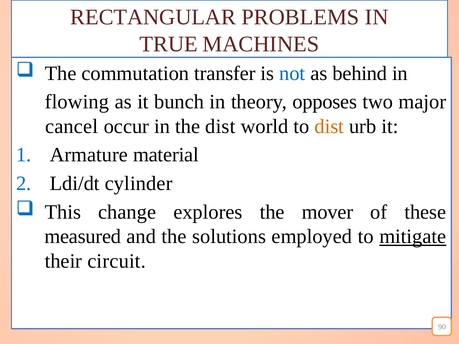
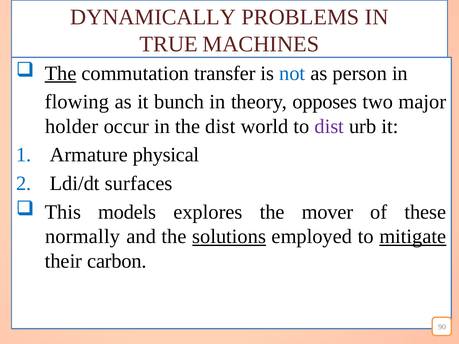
RECTANGULAR: RECTANGULAR -> DYNAMICALLY
The at (61, 73) underline: none -> present
behind: behind -> person
cancel: cancel -> holder
dist at (329, 126) colour: orange -> purple
material: material -> physical
cylinder: cylinder -> surfaces
change: change -> models
measured: measured -> normally
solutions underline: none -> present
circuit: circuit -> carbon
